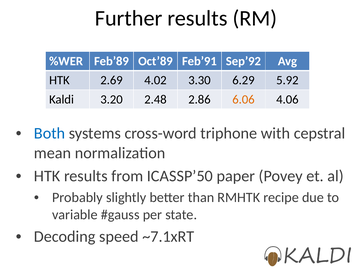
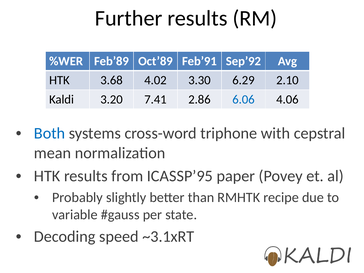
2.69: 2.69 -> 3.68
5.92: 5.92 -> 2.10
2.48: 2.48 -> 7.41
6.06 colour: orange -> blue
ICASSP’50: ICASSP’50 -> ICASSP’95
~7.1xRT: ~7.1xRT -> ~3.1xRT
